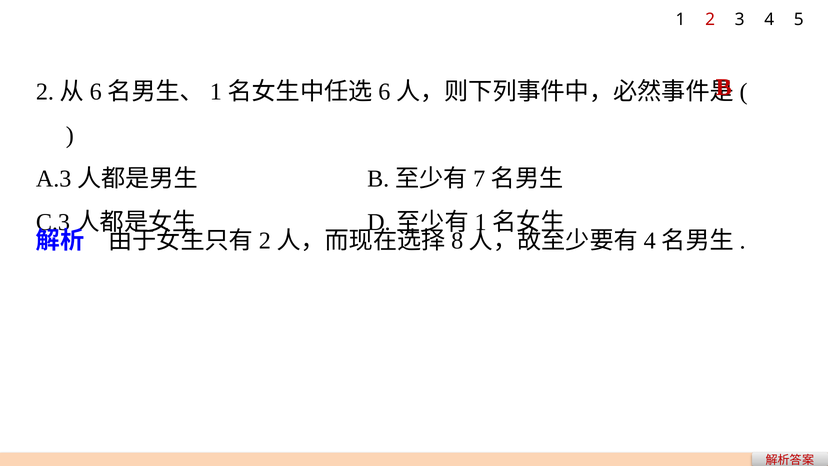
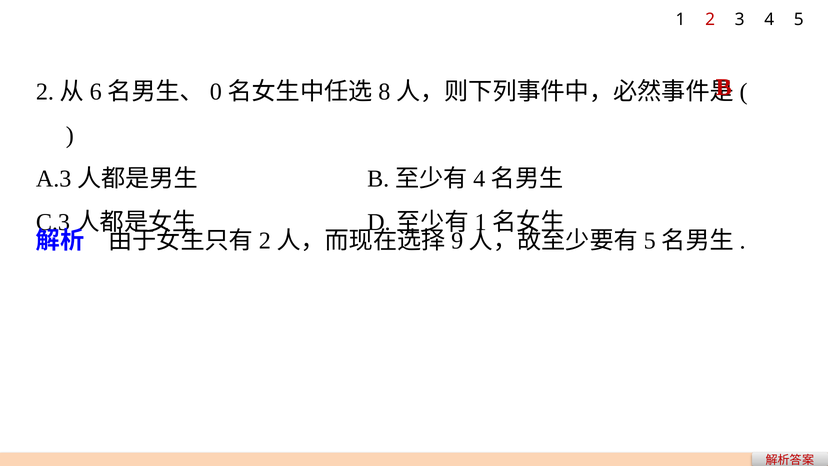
1 at (216, 92): 1 -> 0
6 at (384, 92): 6 -> 8
7 at (479, 179): 7 -> 4
8: 8 -> 9
4 at (650, 241): 4 -> 5
